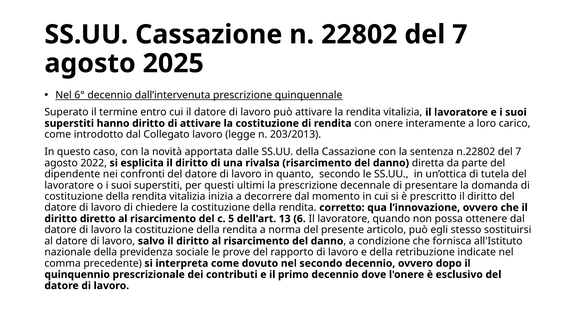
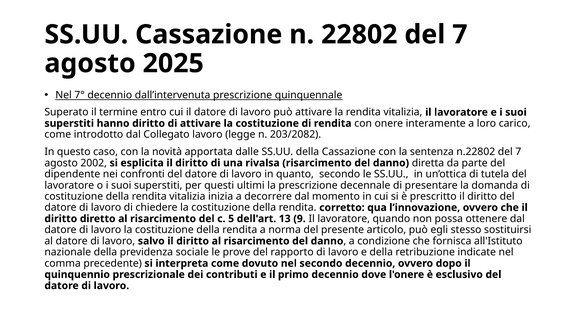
6°: 6° -> 7°
203/2013: 203/2013 -> 203/2082
2022: 2022 -> 2002
6: 6 -> 9
